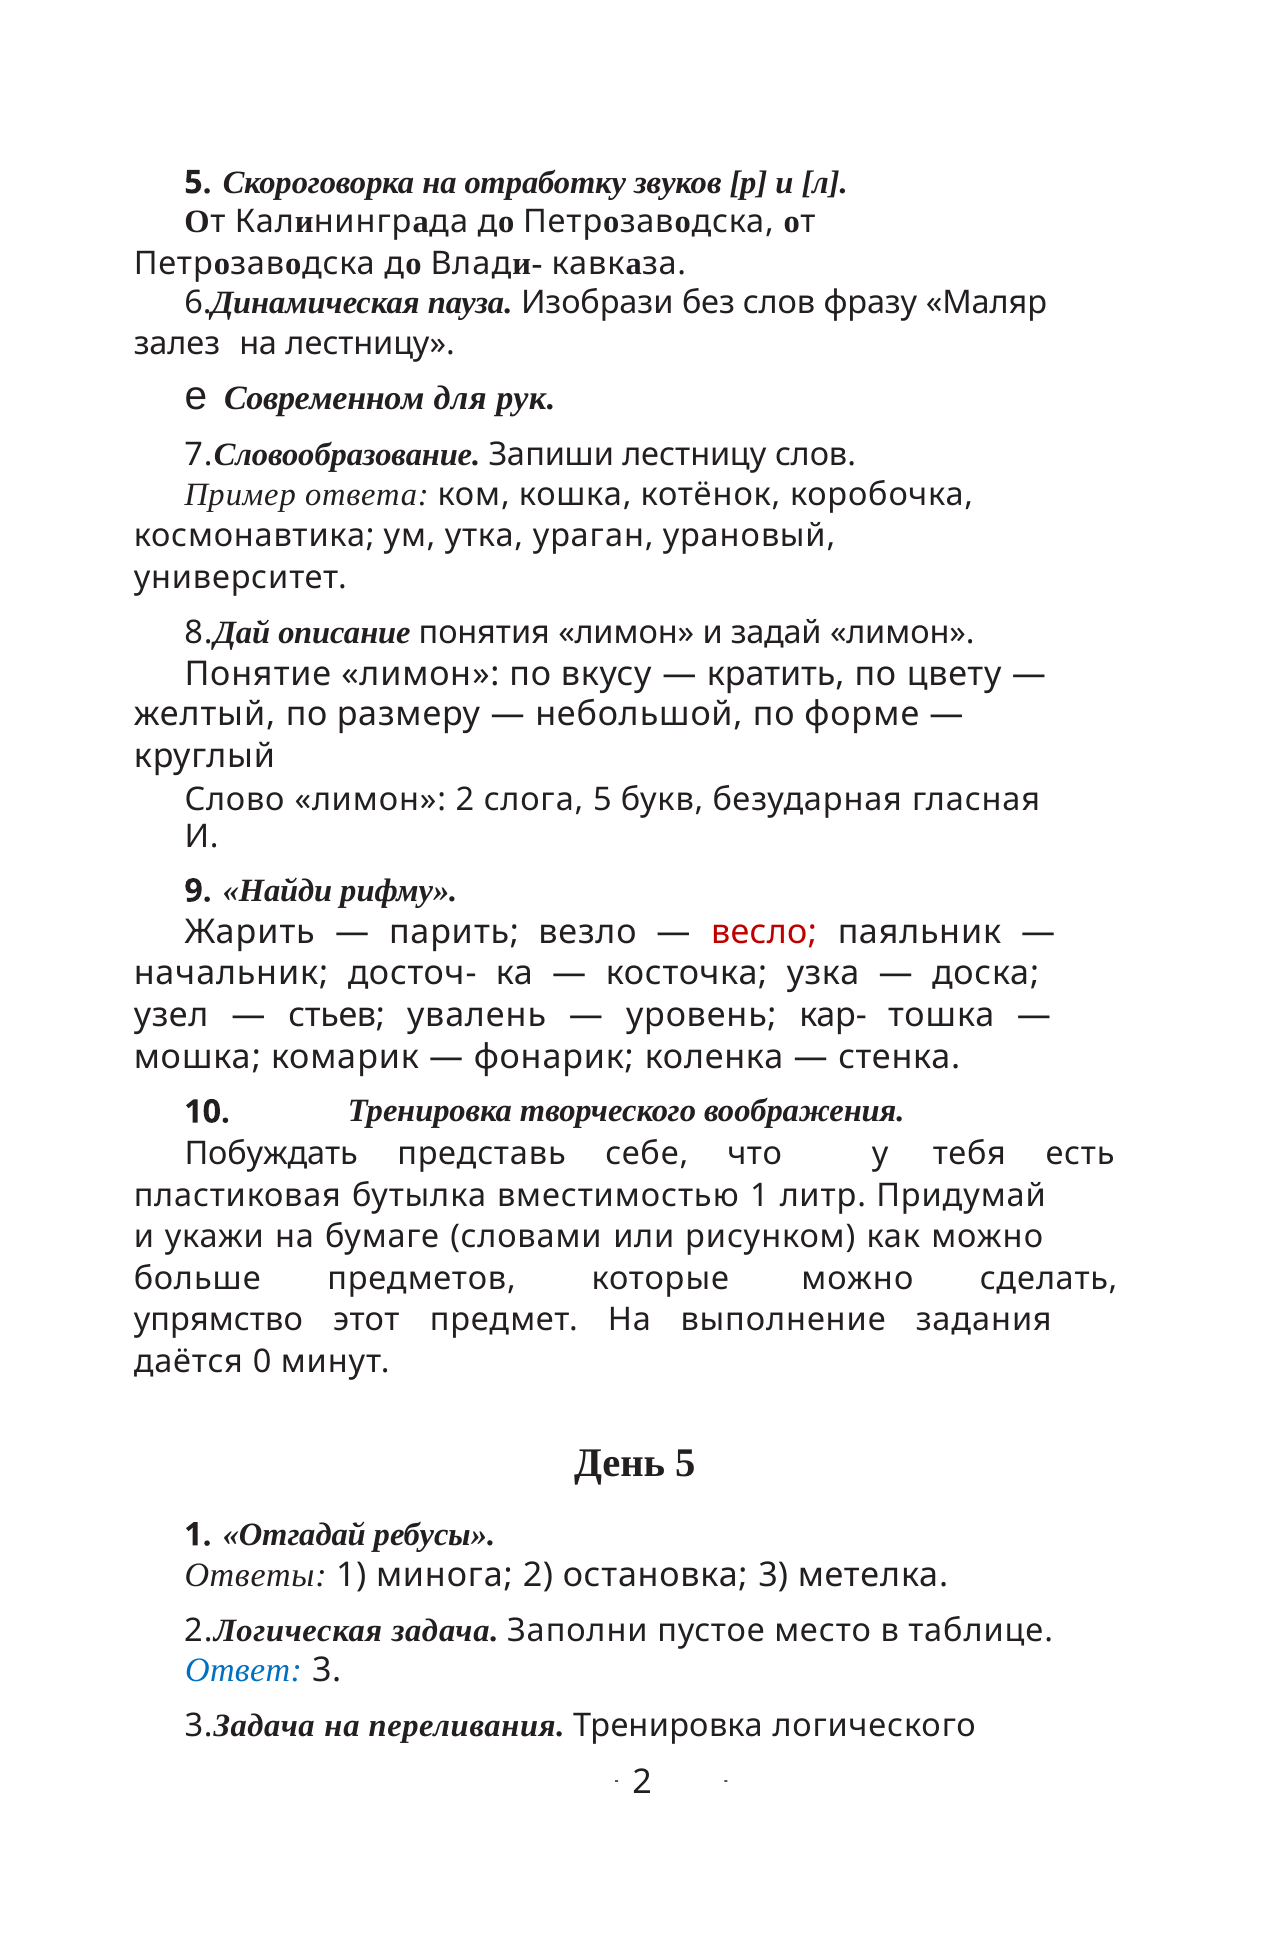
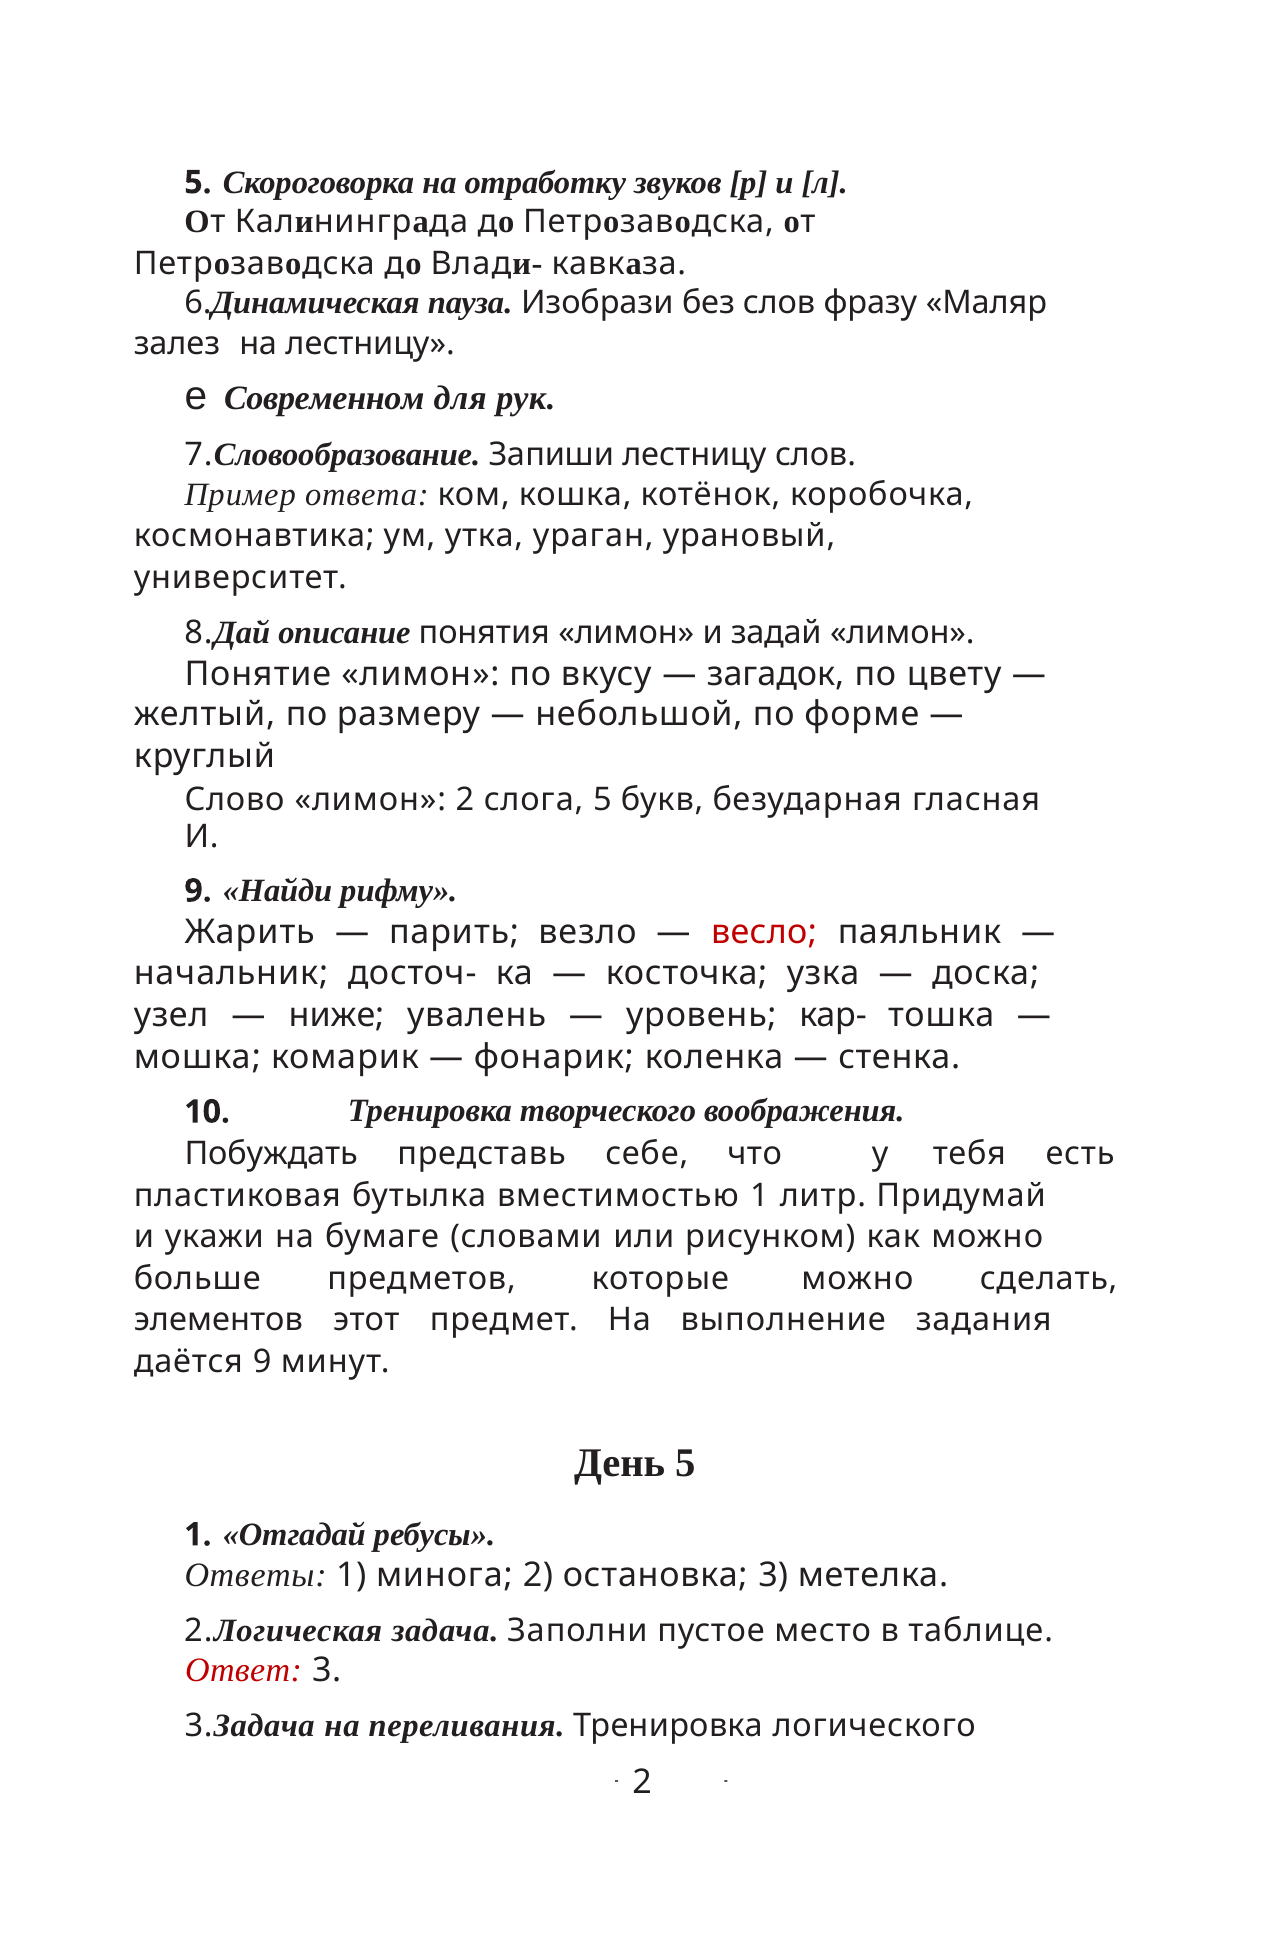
кратить: кратить -> загадок
стьев: стьев -> ниже
упрямство: упрямство -> элементов
даётся 0: 0 -> 9
Ответ colour: blue -> red
